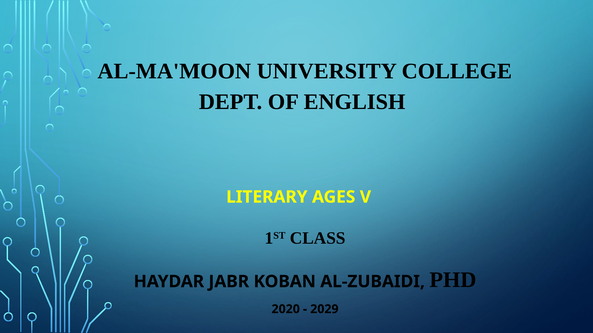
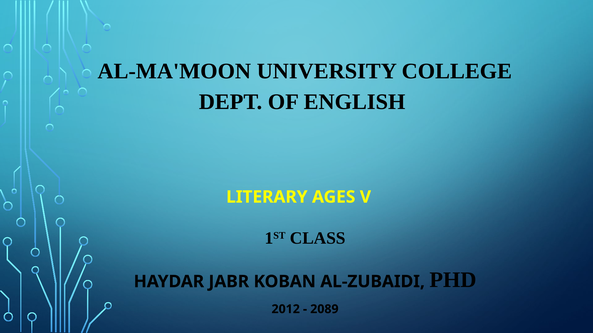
2020: 2020 -> 2012
2029: 2029 -> 2089
